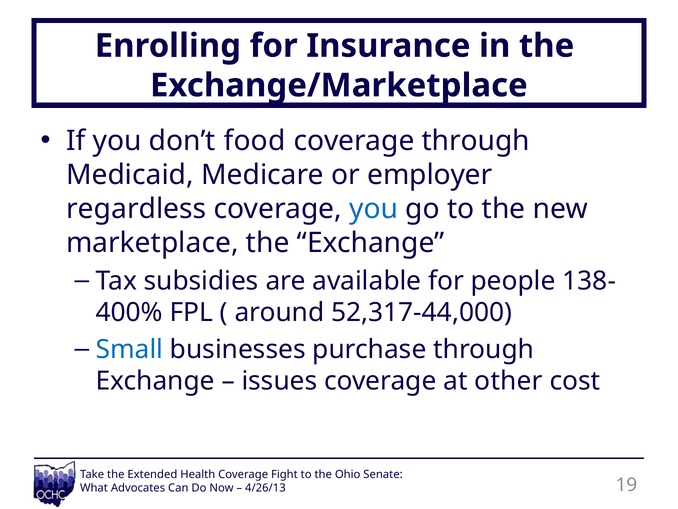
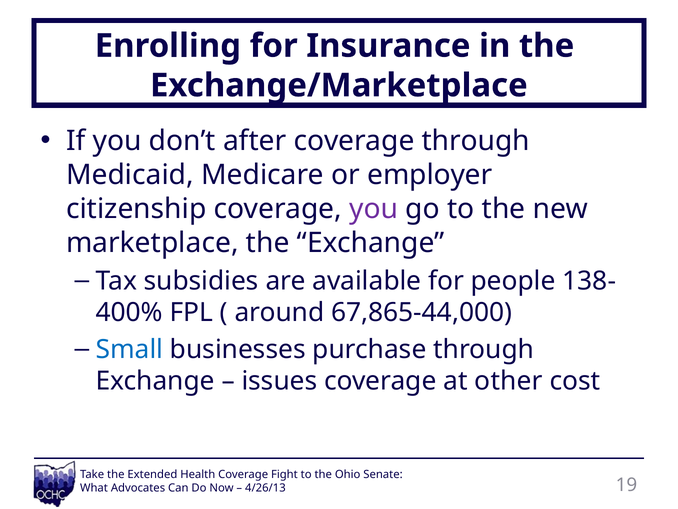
food: food -> after
regardless: regardless -> citizenship
you at (374, 209) colour: blue -> purple
52,317-44,000: 52,317-44,000 -> 67,865-44,000
